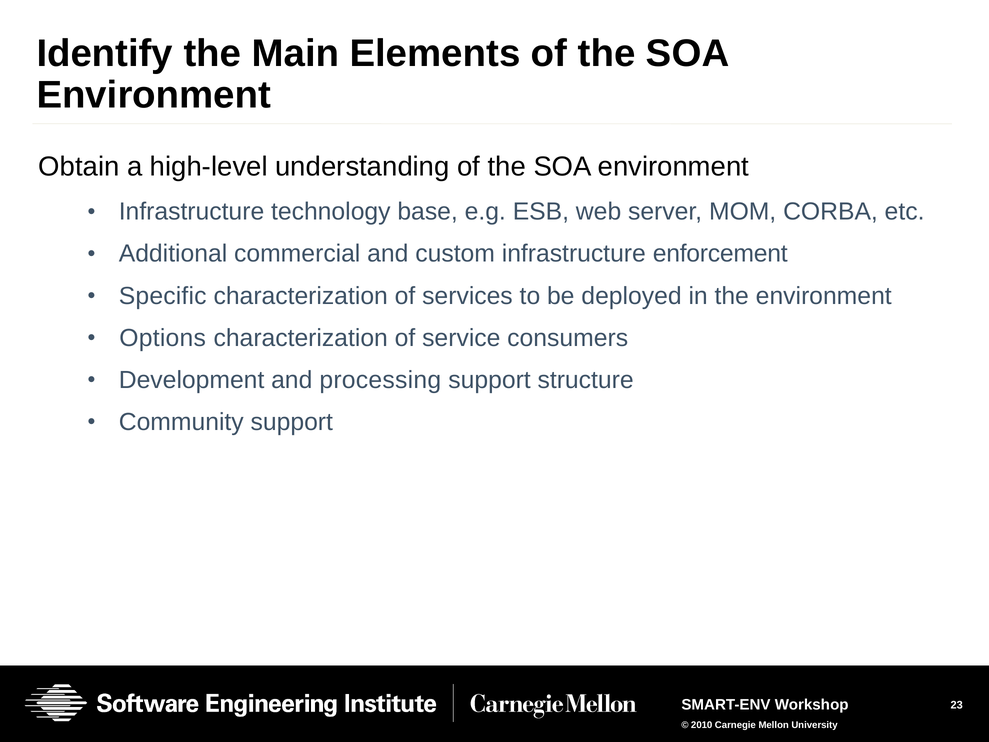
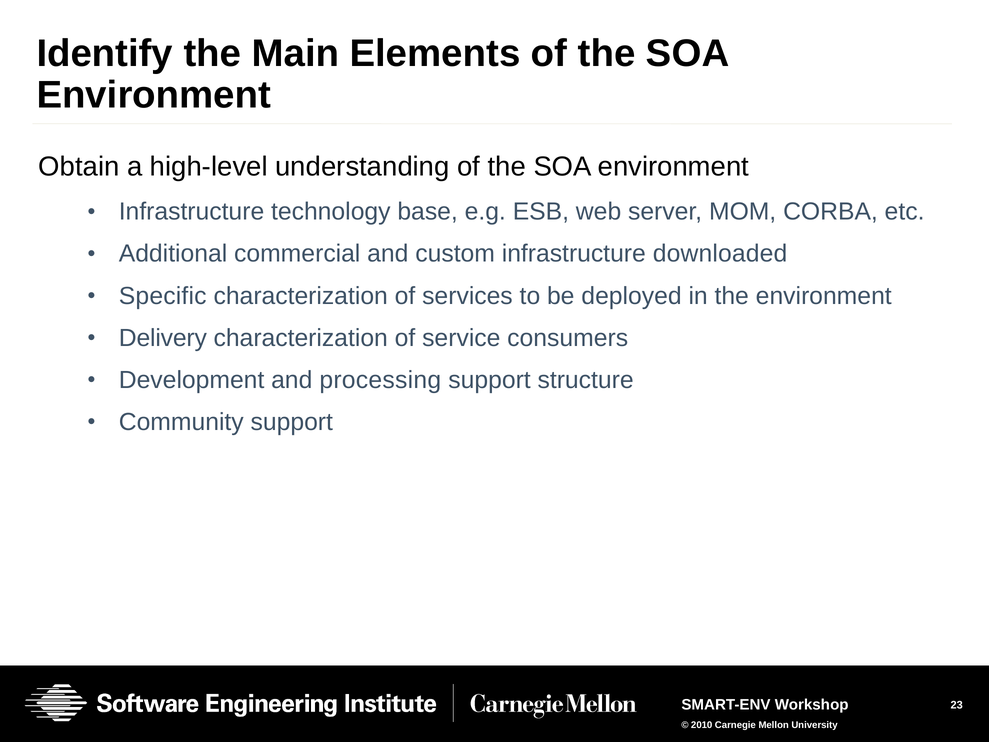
enforcement: enforcement -> downloaded
Options: Options -> Delivery
